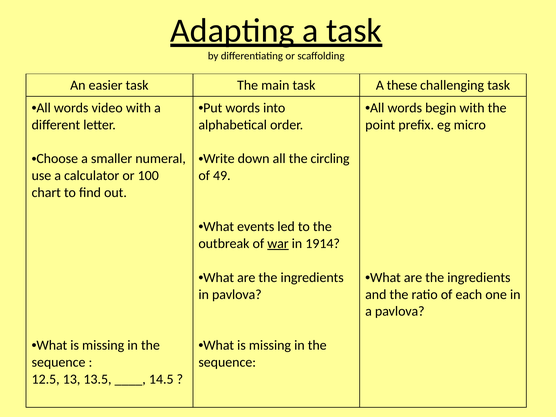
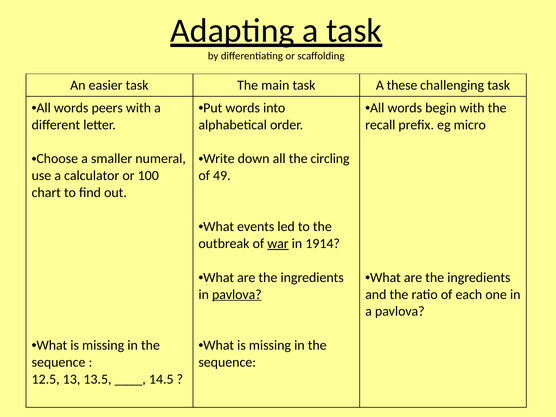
video: video -> peers
point: point -> recall
pavlova at (237, 294) underline: none -> present
